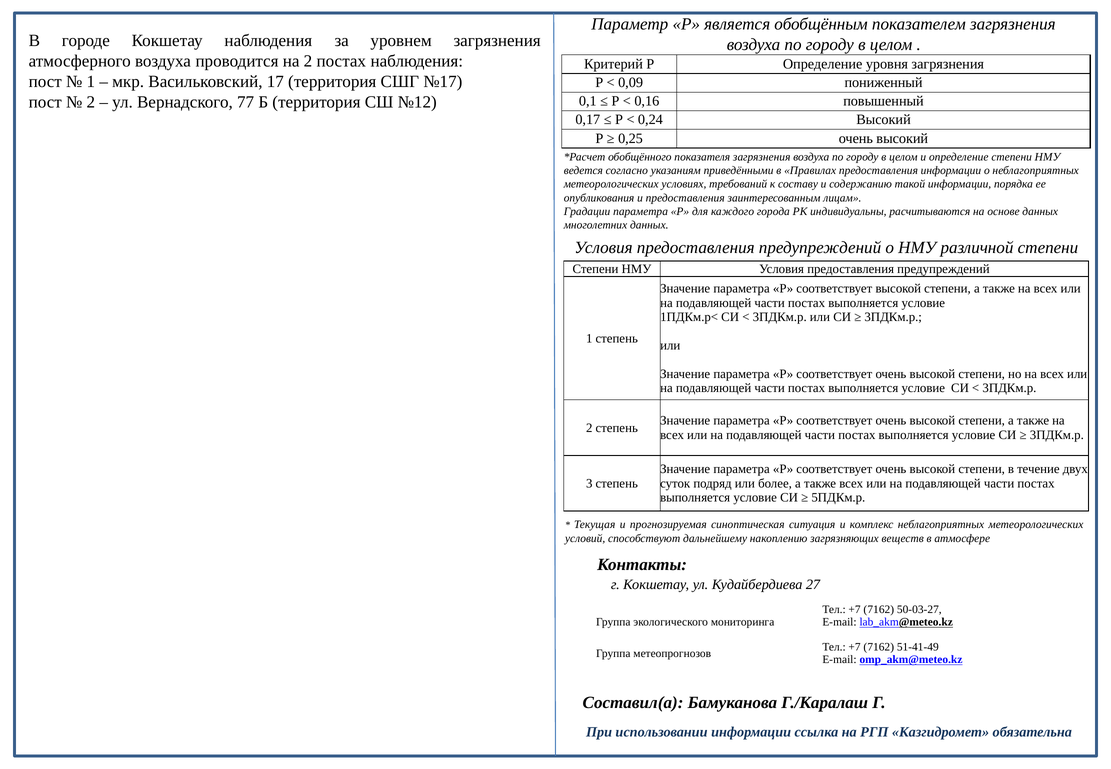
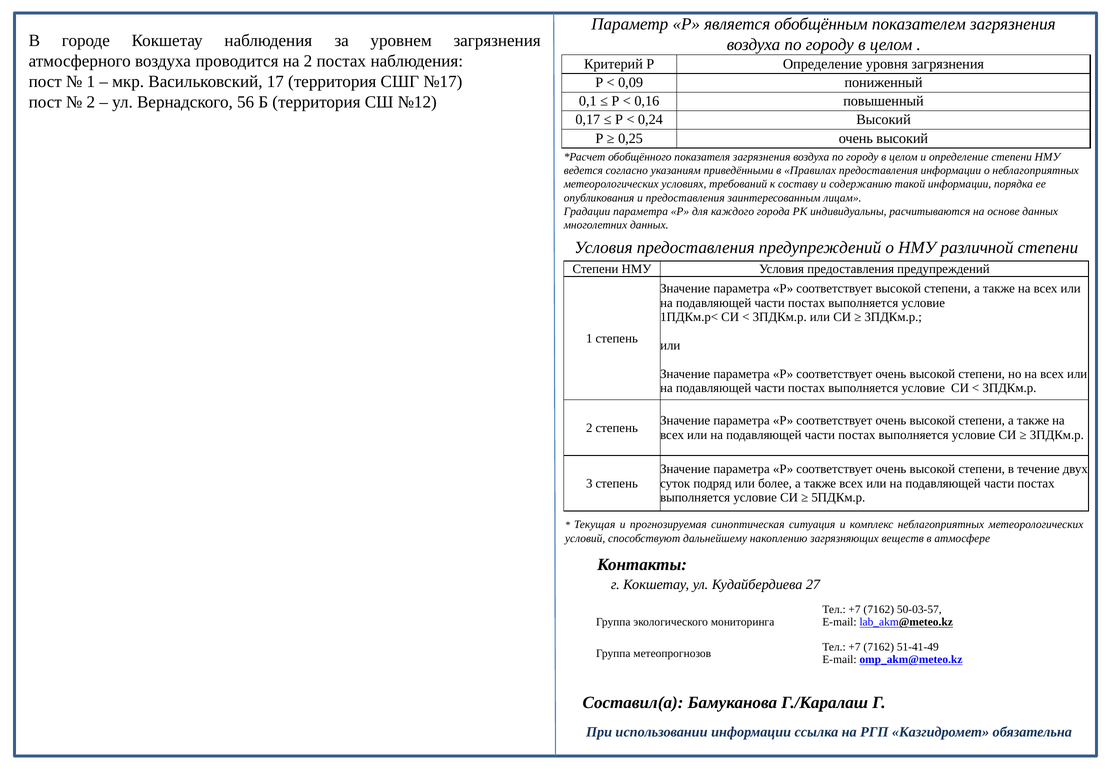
77: 77 -> 56
50-03-27: 50-03-27 -> 50-03-57
